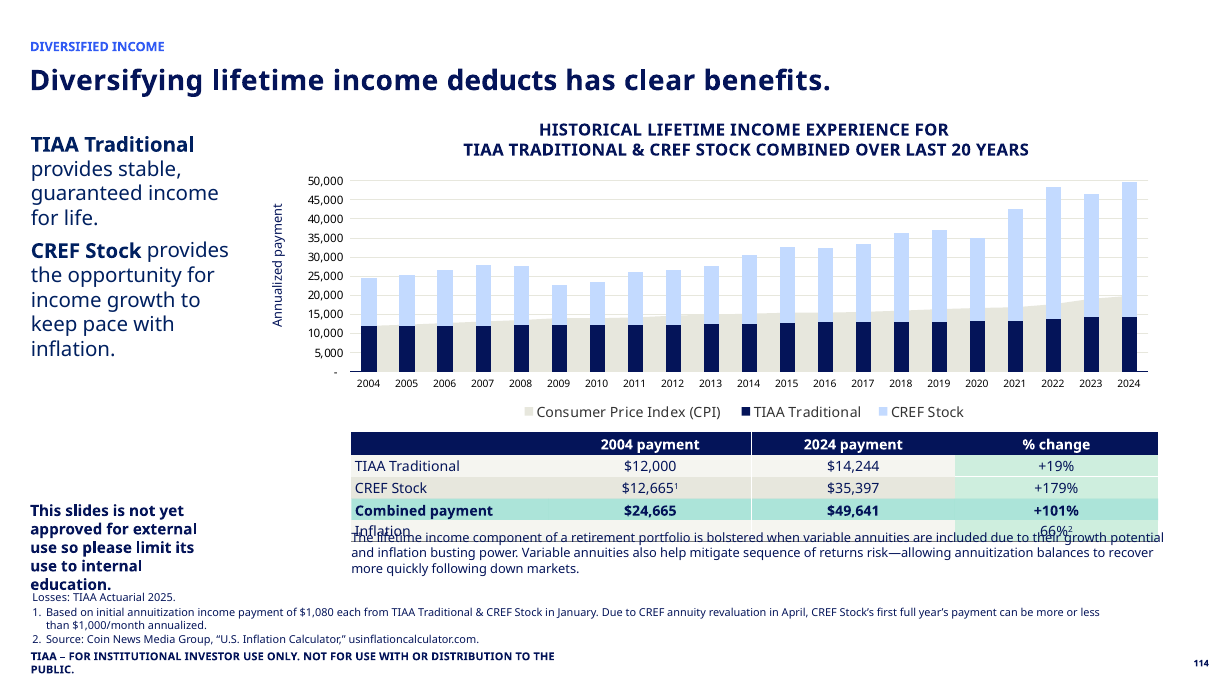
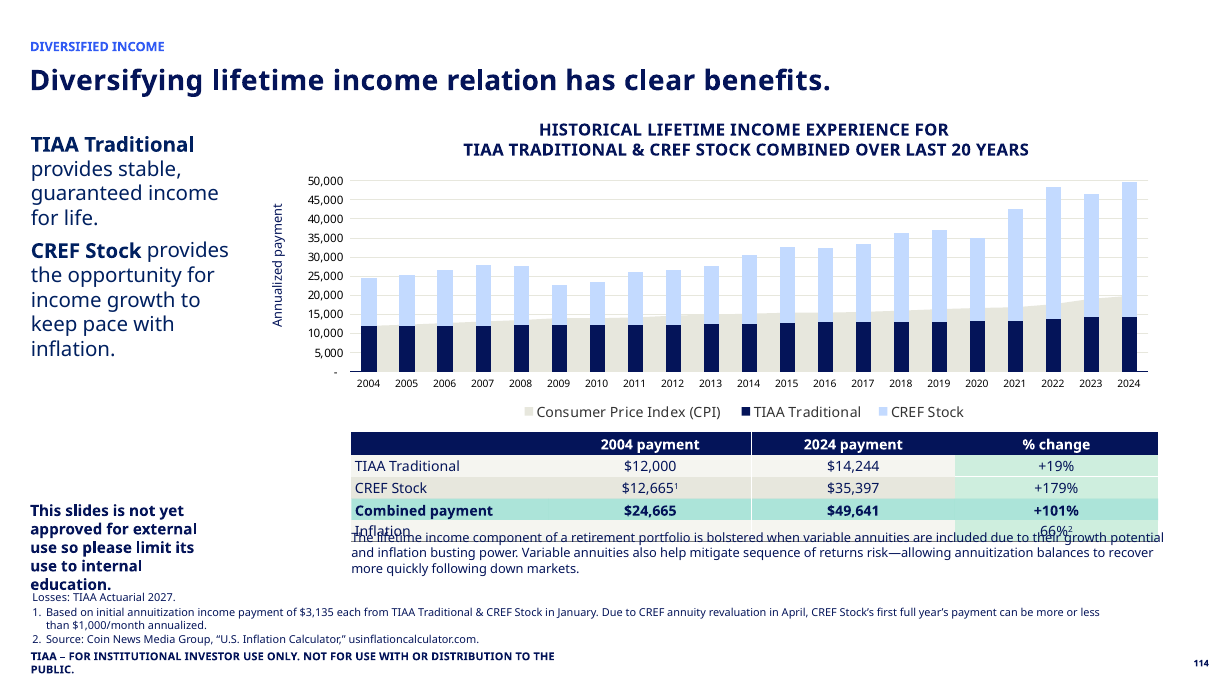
deducts: deducts -> relation
2025: 2025 -> 2027
$1,080: $1,080 -> $3,135
